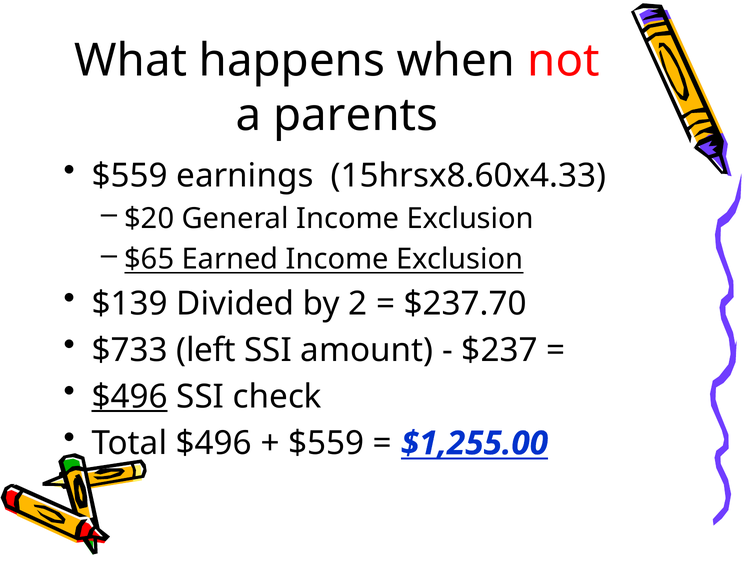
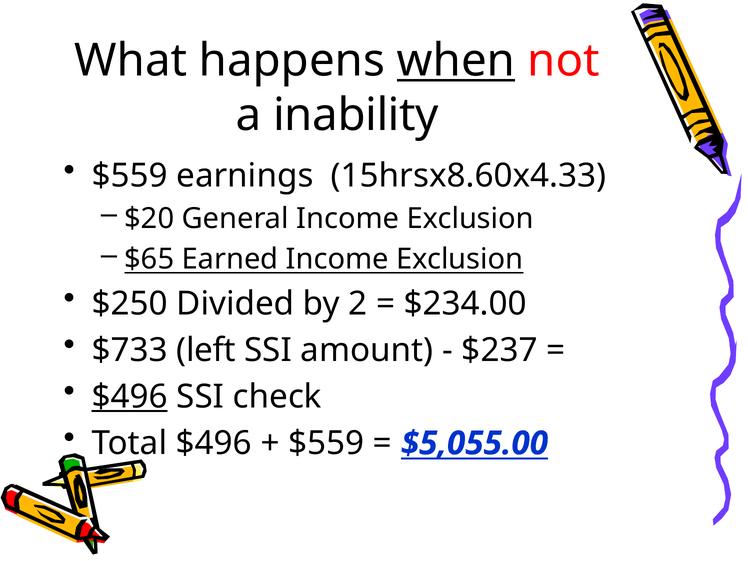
when underline: none -> present
parents: parents -> inability
$139: $139 -> $250
$237.70: $237.70 -> $234.00
$1,255.00: $1,255.00 -> $5,055.00
